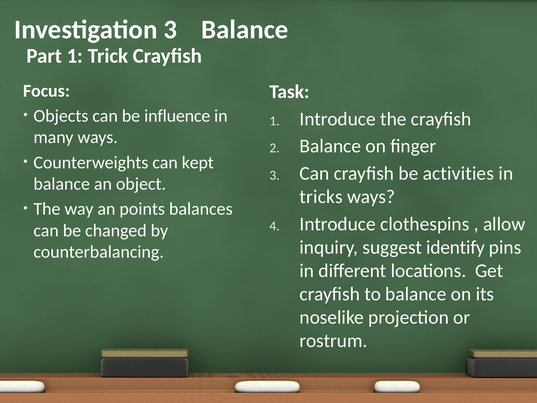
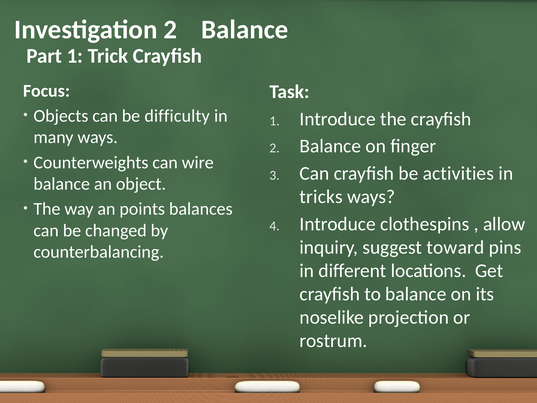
Investigation 3: 3 -> 2
influence: influence -> difficulty
kept: kept -> wire
identify: identify -> toward
